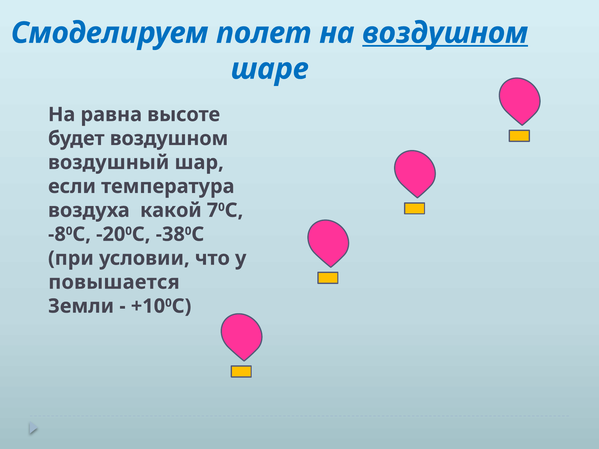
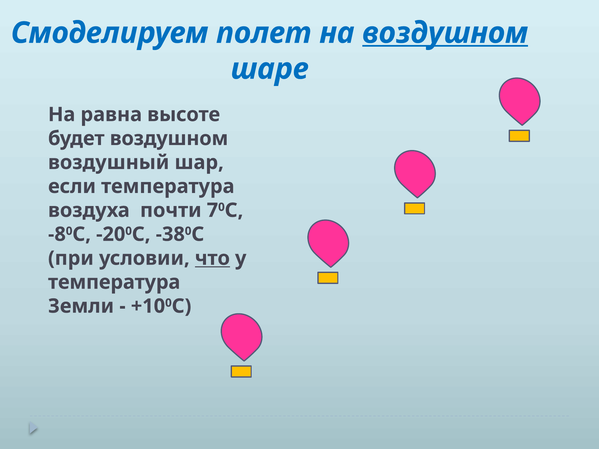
какой: какой -> почти
что underline: none -> present
повышается at (114, 282): повышается -> температура
